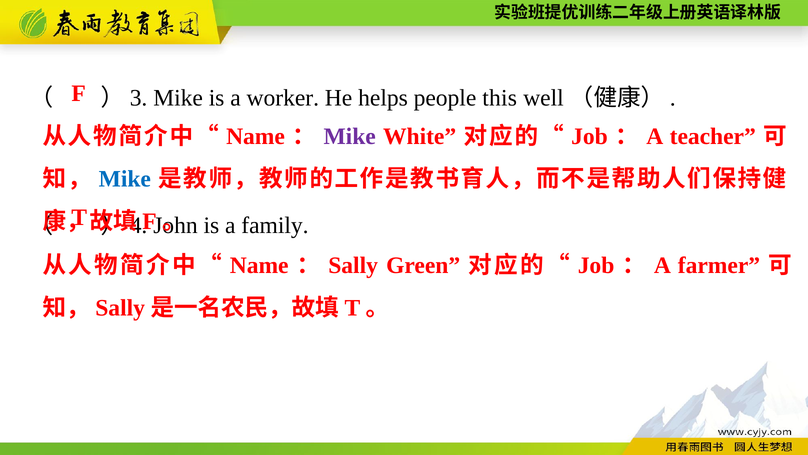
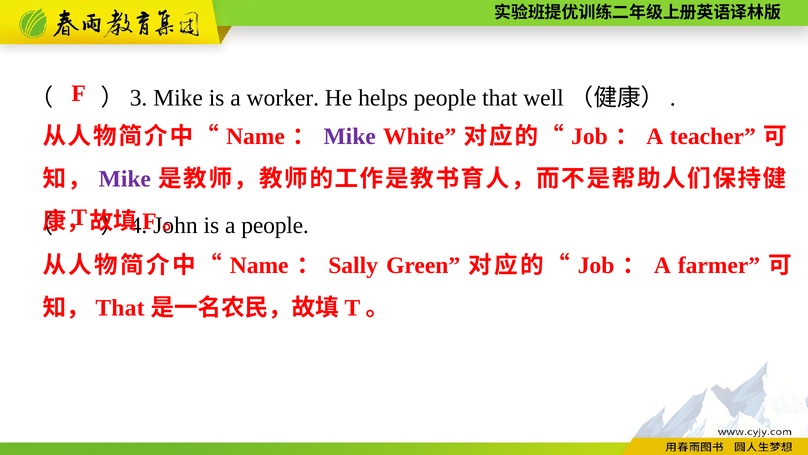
people this: this -> that
Mike at (125, 179) colour: blue -> purple
a family: family -> people
Sally at (120, 307): Sally -> That
